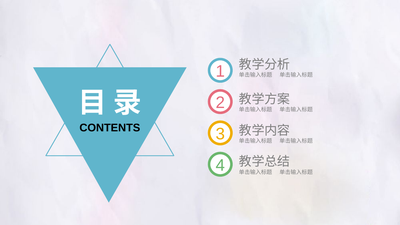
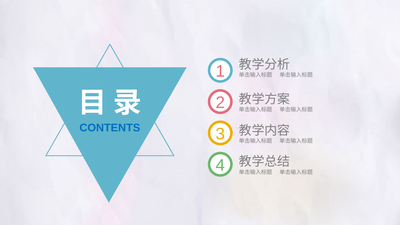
CONTENTS colour: black -> blue
